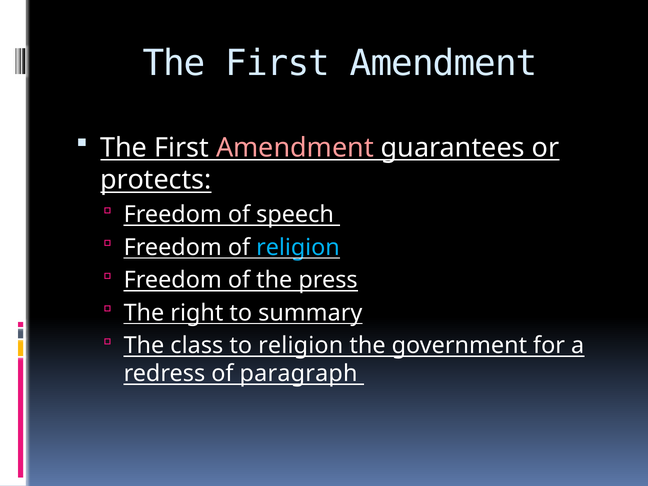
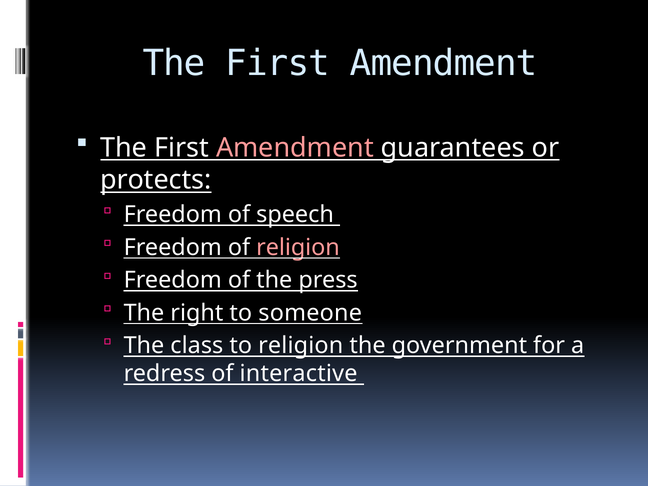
religion at (298, 247) colour: light blue -> pink
summary: summary -> someone
paragraph: paragraph -> interactive
